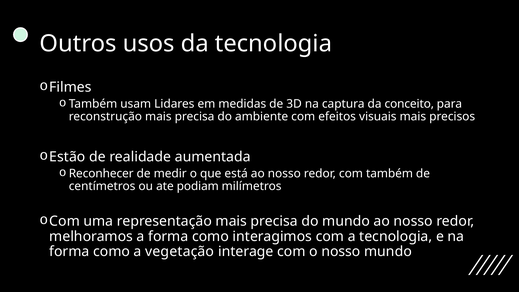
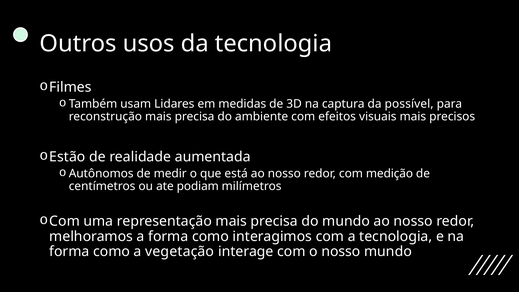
conceito: conceito -> possível
Reconhecer: Reconhecer -> Autônomos
com também: também -> medição
